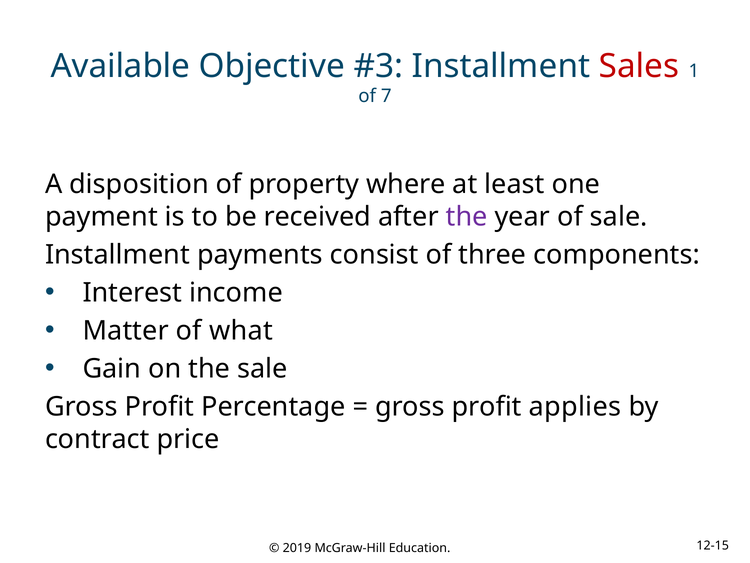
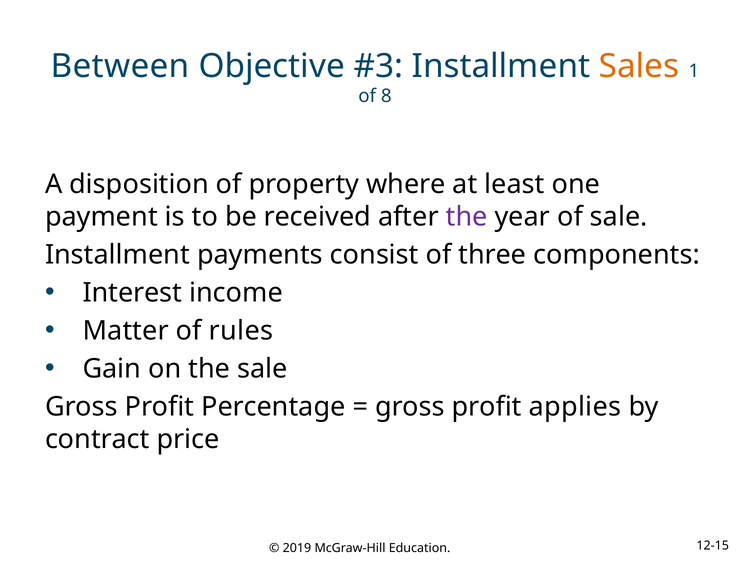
Available: Available -> Between
Sales colour: red -> orange
7: 7 -> 8
what: what -> rules
